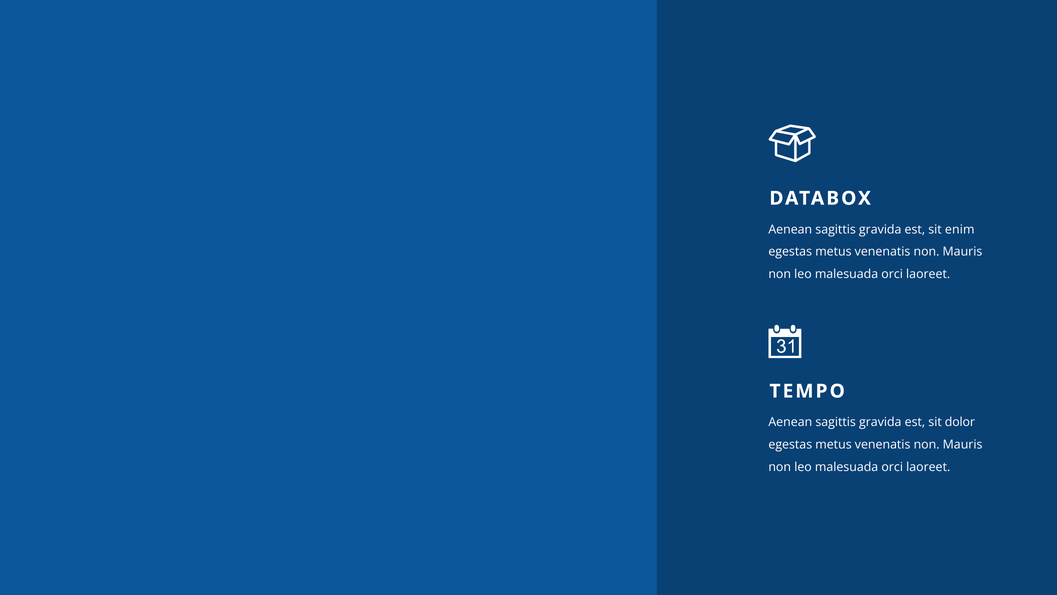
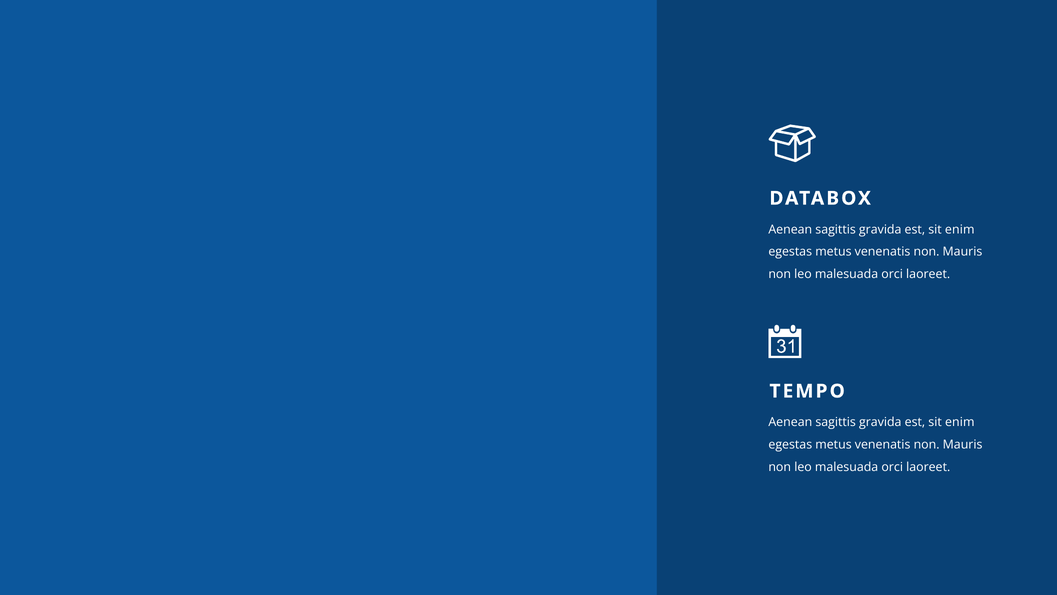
dolor at (960, 422): dolor -> enim
